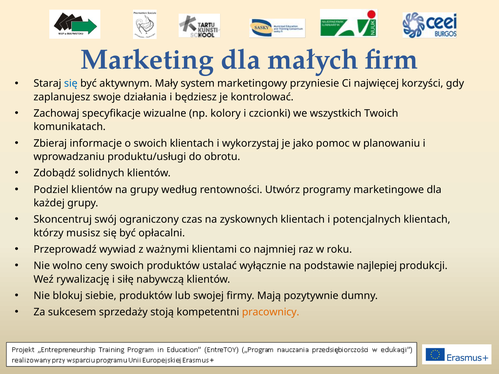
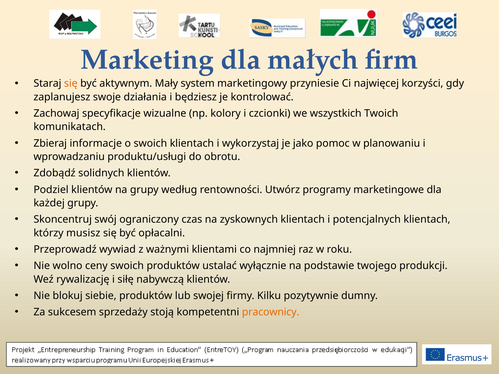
się at (71, 84) colour: blue -> orange
najlepiej: najlepiej -> twojego
Mają: Mają -> Kilku
